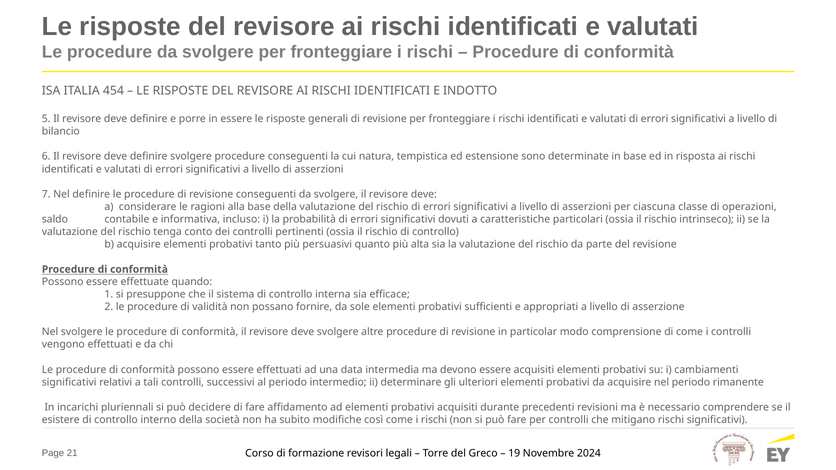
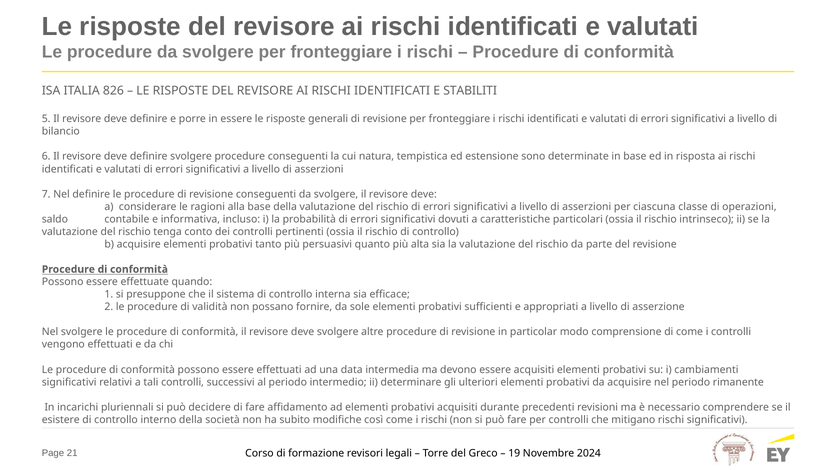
454: 454 -> 826
INDOTTO: INDOTTO -> STABILITI
